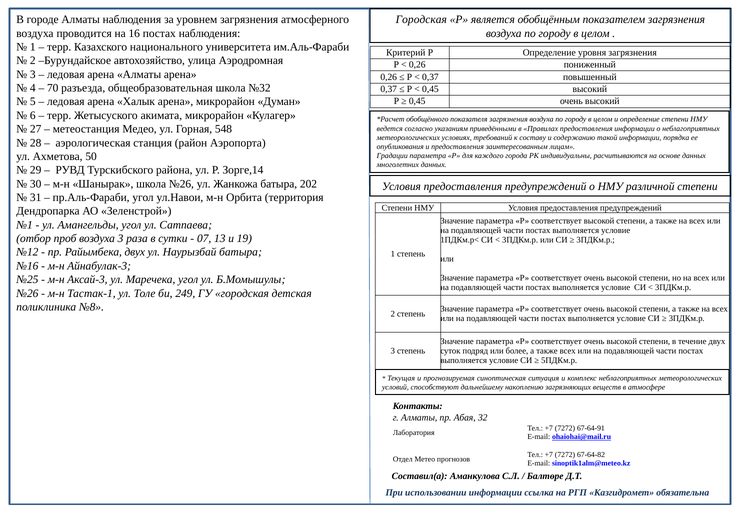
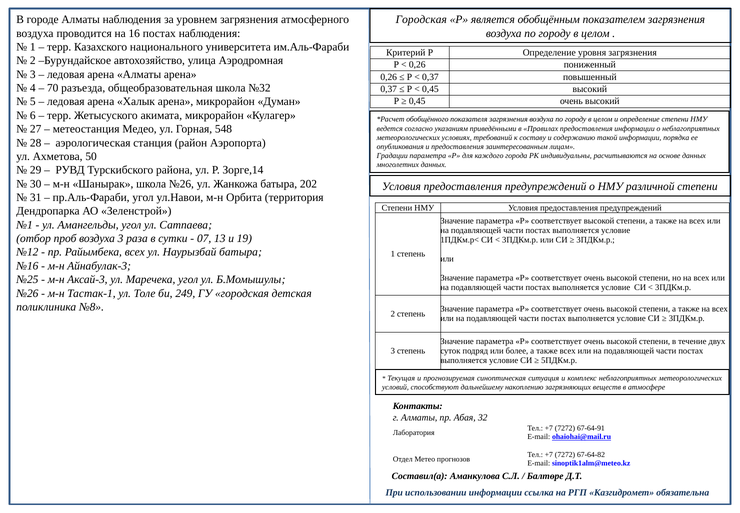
Райымбека двух: двух -> всех
